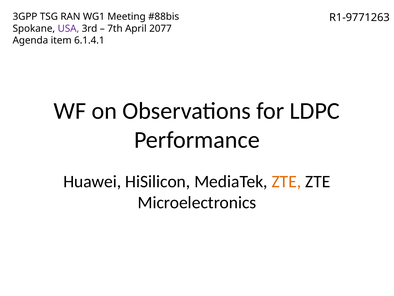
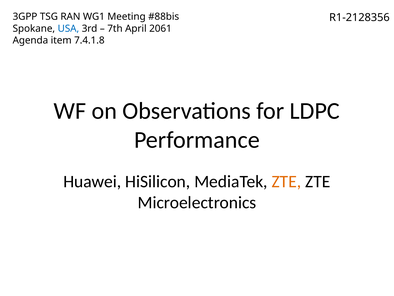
R1-9771263: R1-9771263 -> R1-2128356
USA colour: purple -> blue
2077: 2077 -> 2061
6.1.4.1: 6.1.4.1 -> 7.4.1.8
